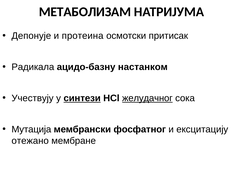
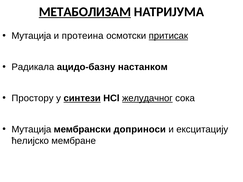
МЕТАБОЛИЗАМ underline: none -> present
Депонује at (31, 36): Депонује -> Мутација
притисак underline: none -> present
Учествују: Учествују -> Простору
фосфатног: фосфатног -> доприноси
отежано: отежано -> ћелијско
